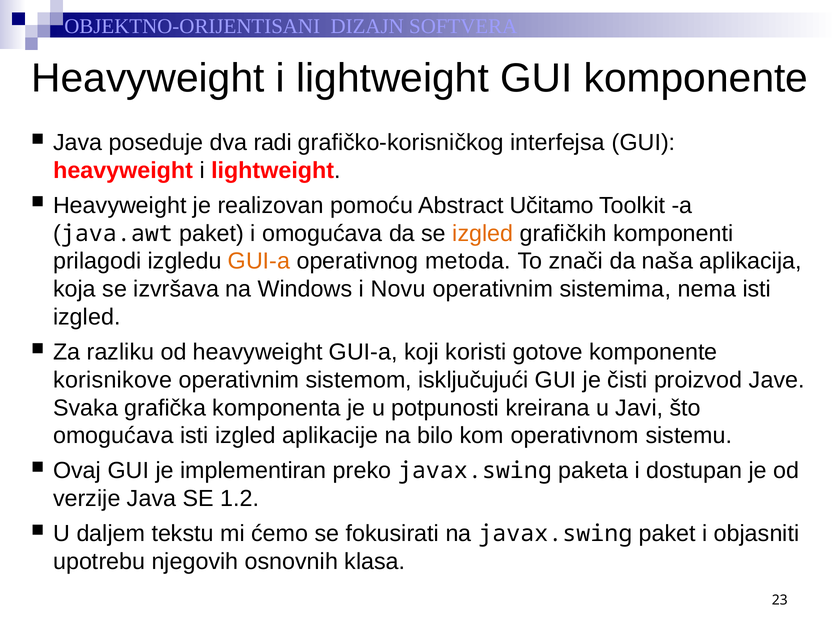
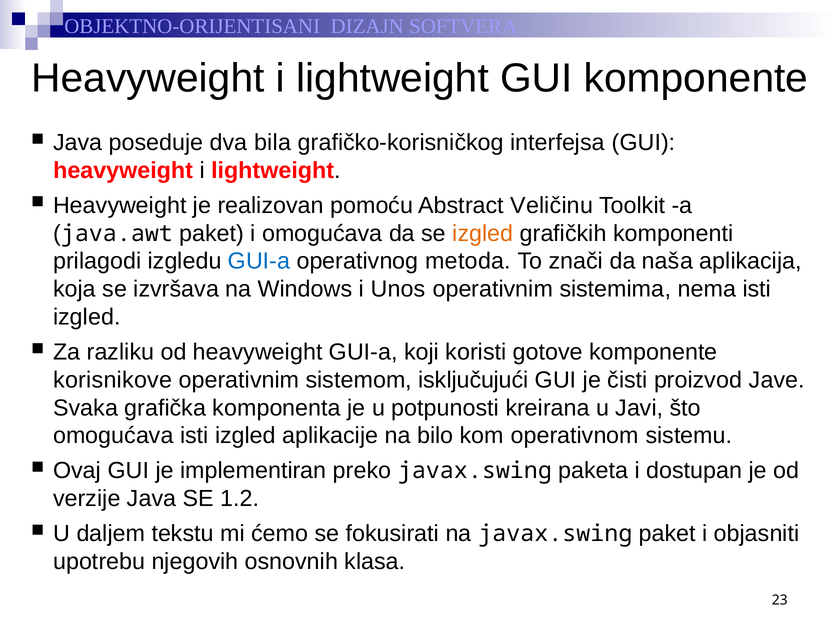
radi: radi -> bila
Učitamo: Učitamo -> Veličinu
GUI-a at (259, 261) colour: orange -> blue
Novu: Novu -> Unos
